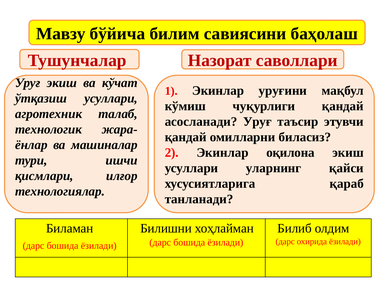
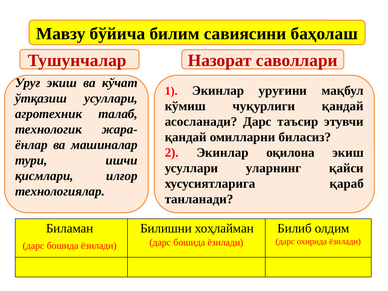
асосланади Уруғ: Уруғ -> Дарс
